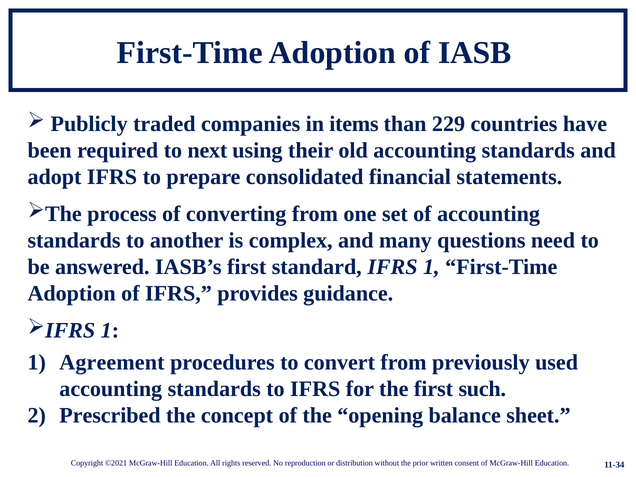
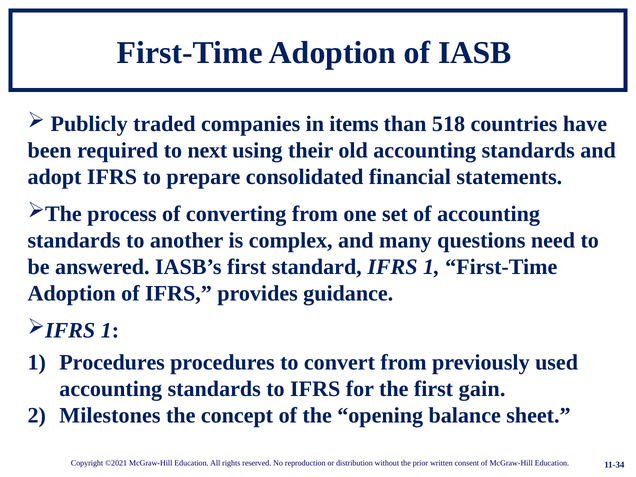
229: 229 -> 518
1 Agreement: Agreement -> Procedures
such: such -> gain
Prescribed: Prescribed -> Milestones
